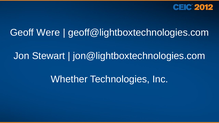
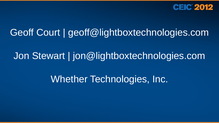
Were: Were -> Court
